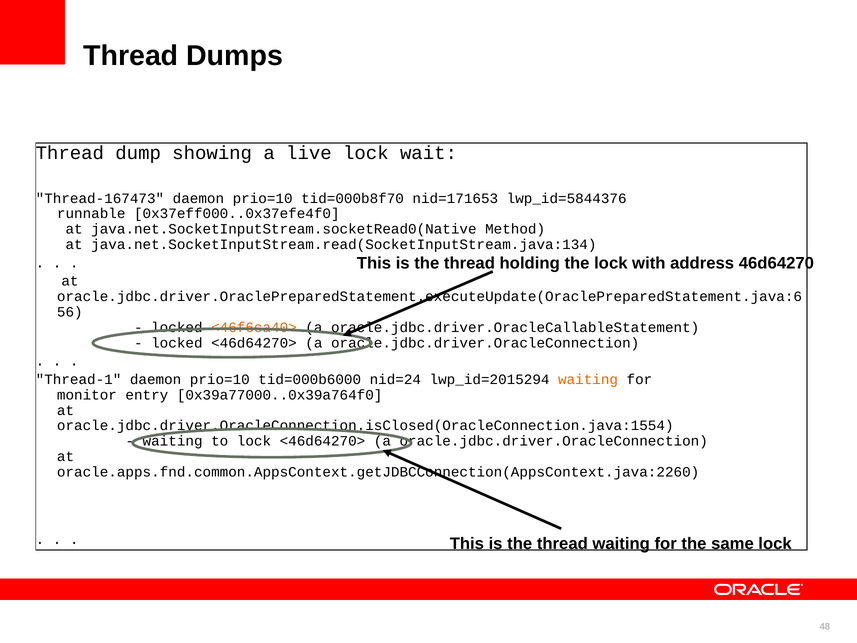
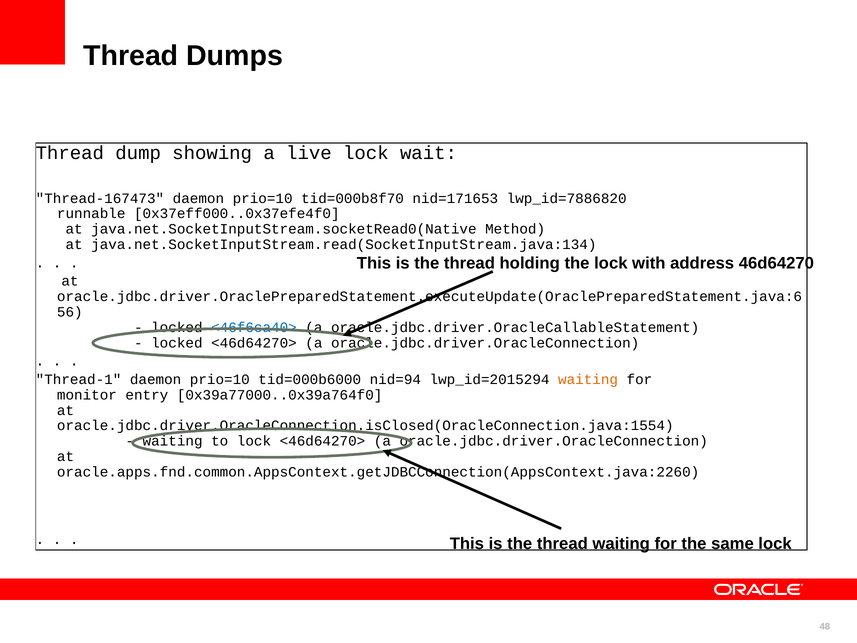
lwp_id=5844376: lwp_id=5844376 -> lwp_id=7886820
<46f6ca40> colour: orange -> blue
nid=24: nid=24 -> nid=94
